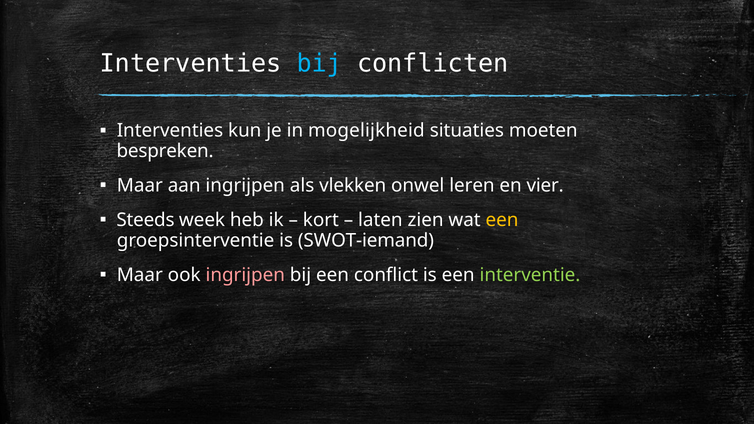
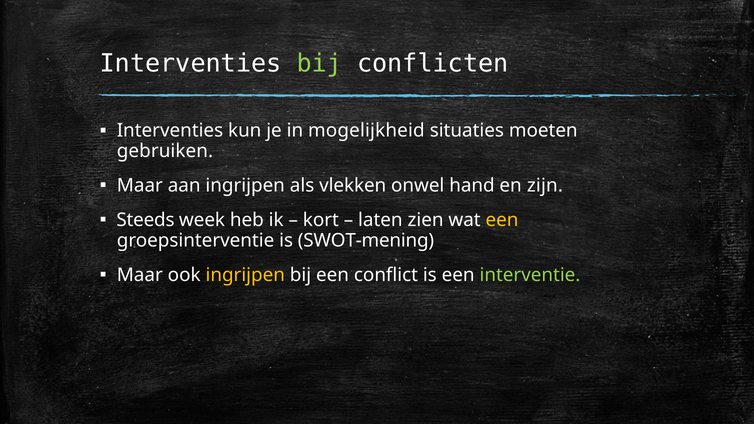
bij at (319, 64) colour: light blue -> light green
bespreken: bespreken -> gebruiken
leren: leren -> hand
vier: vier -> zijn
SWOT-iemand: SWOT-iemand -> SWOT-mening
ingrijpen at (245, 275) colour: pink -> yellow
